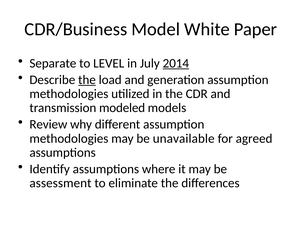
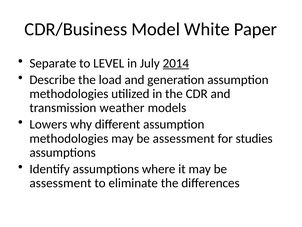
the at (87, 80) underline: present -> none
modeled: modeled -> weather
Review: Review -> Lowers
methodologies may be unavailable: unavailable -> assessment
agreed: agreed -> studies
